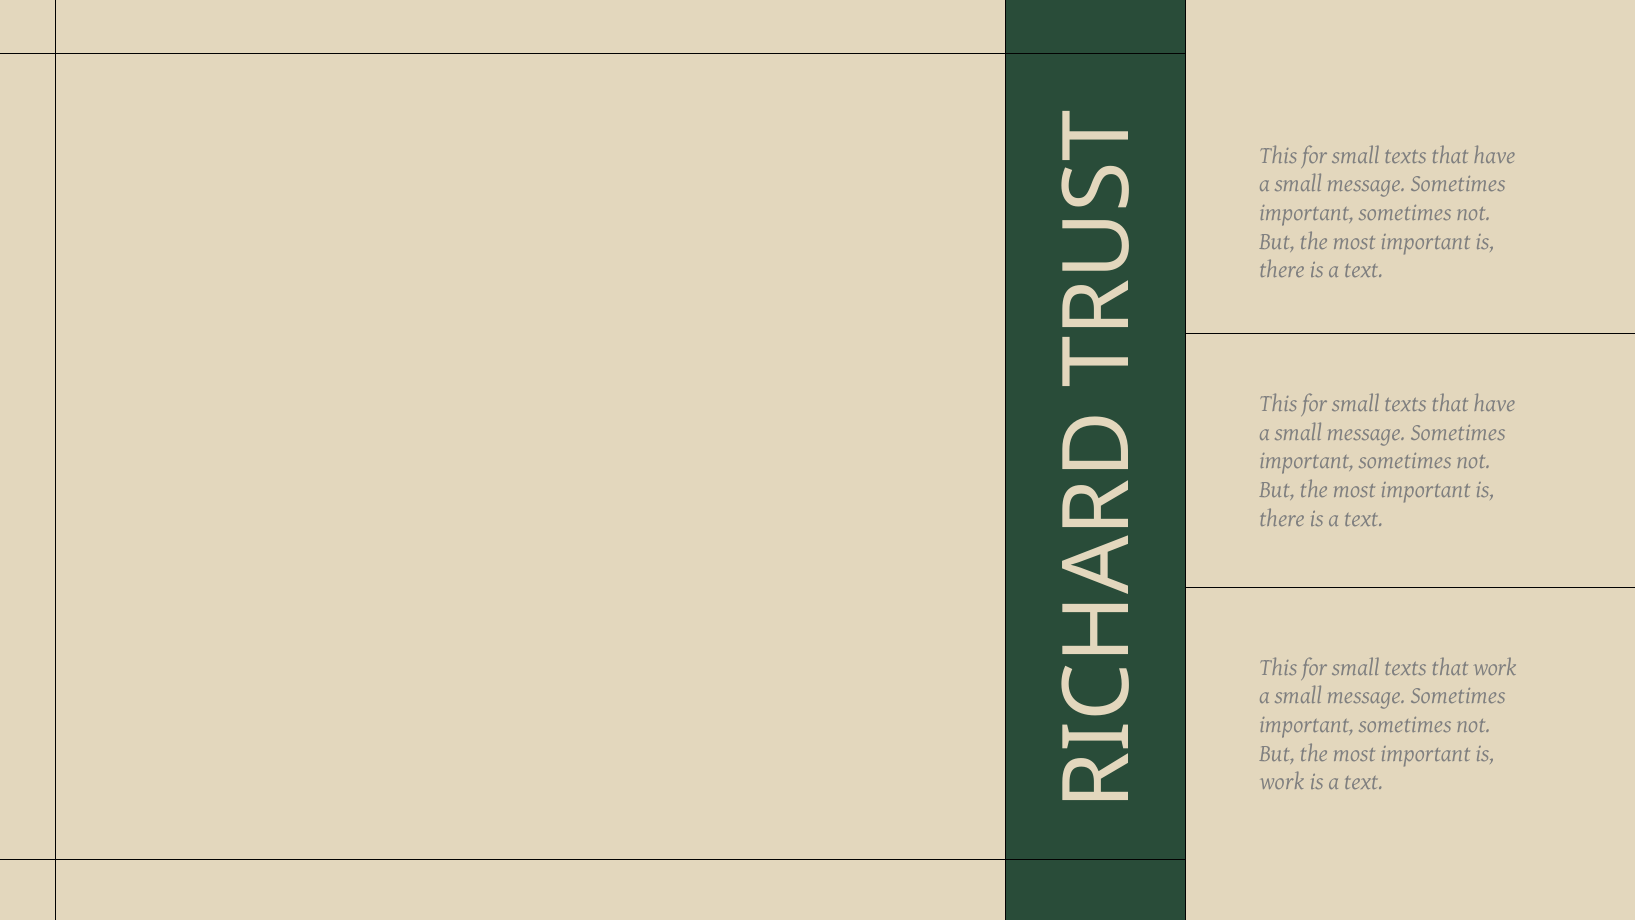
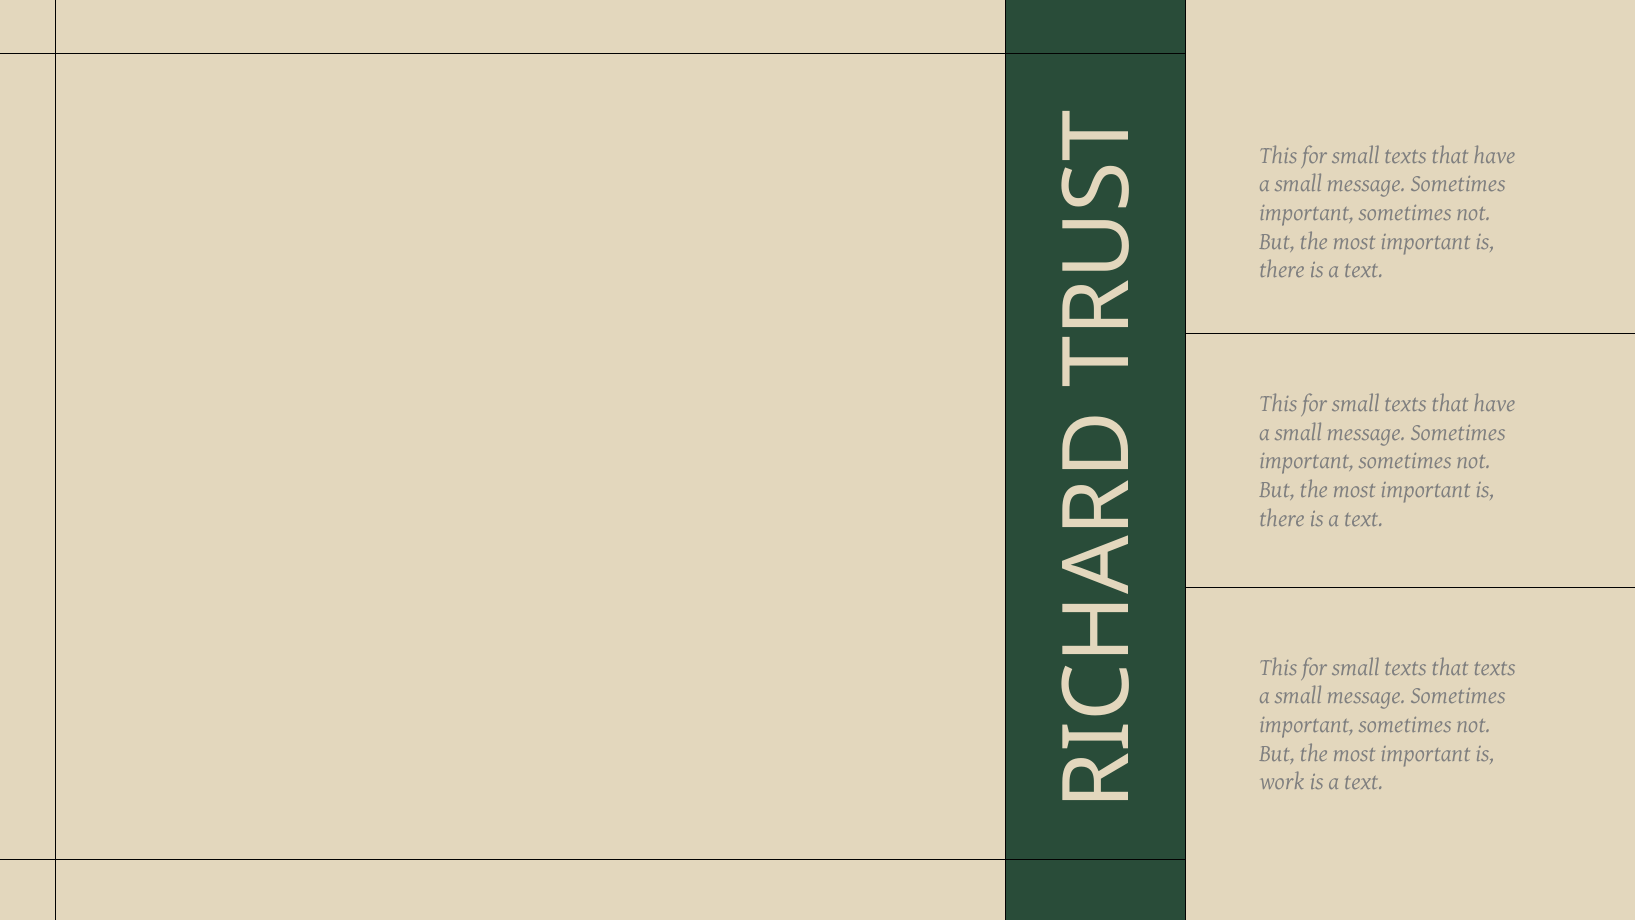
that work: work -> texts
